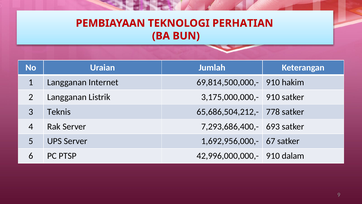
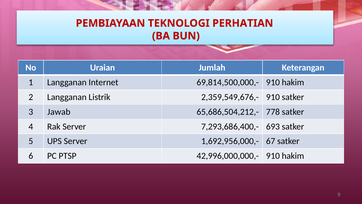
3,175,000,000,-: 3,175,000,000,- -> 2,359,549,676,-
Teknis: Teknis -> Jawab
42,996,000,000,- 910 dalam: dalam -> hakim
